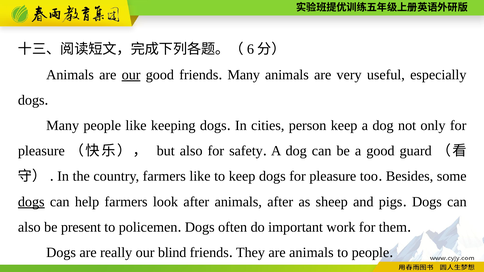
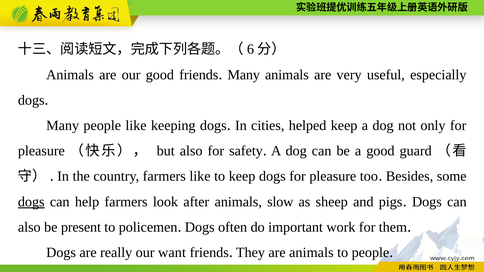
our at (131, 75) underline: present -> none
person: person -> helped
animals after: after -> slow
blind: blind -> want
